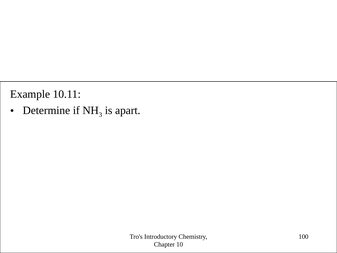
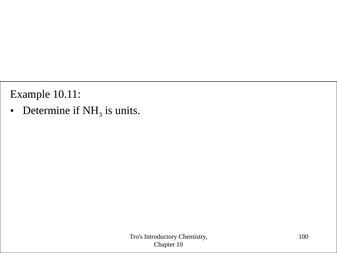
apart: apart -> units
